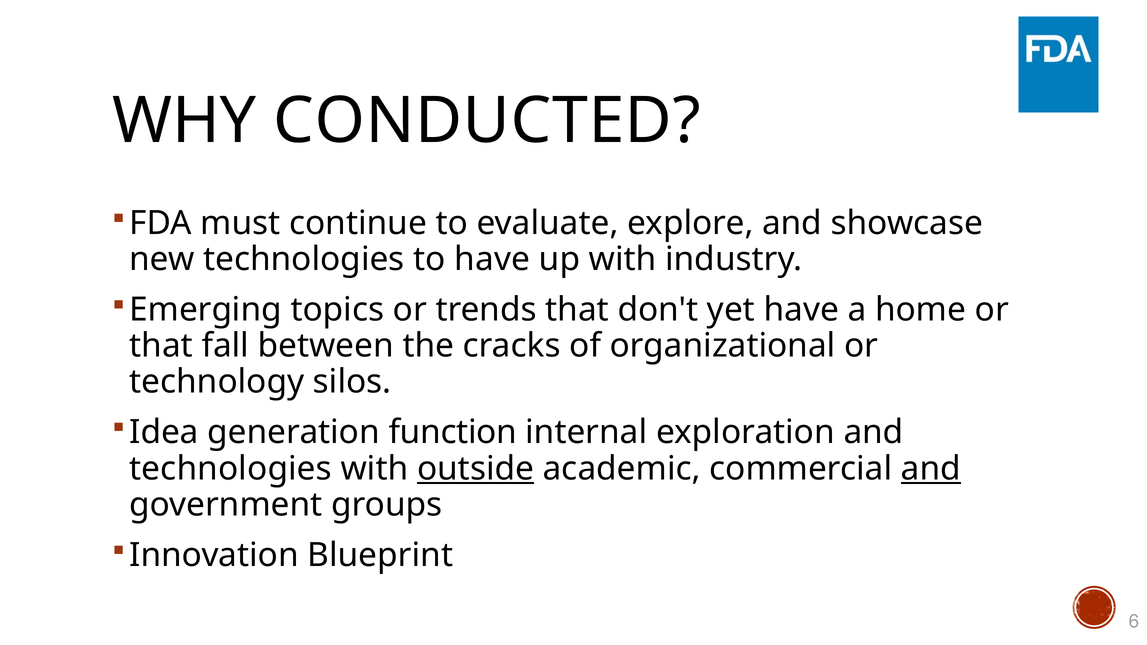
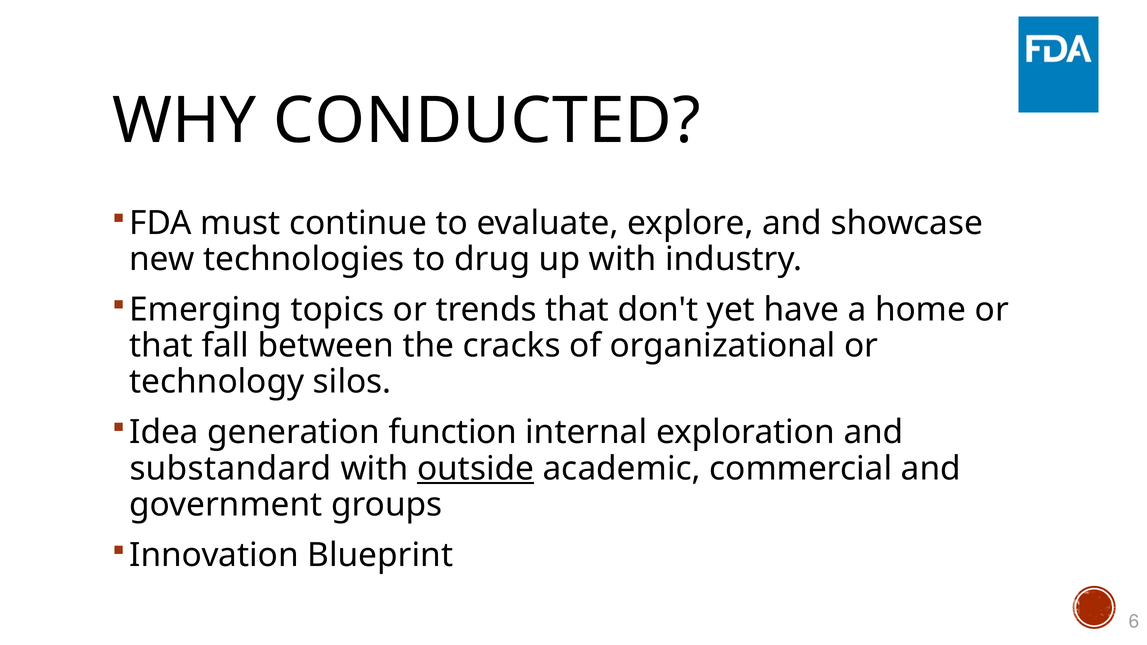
to have: have -> drug
technologies at (231, 469): technologies -> substandard
and at (931, 469) underline: present -> none
